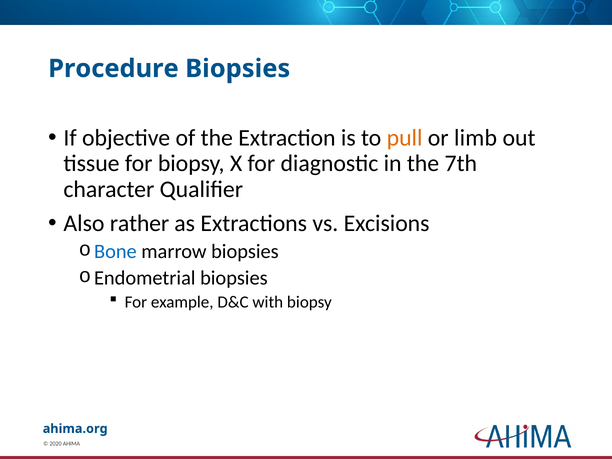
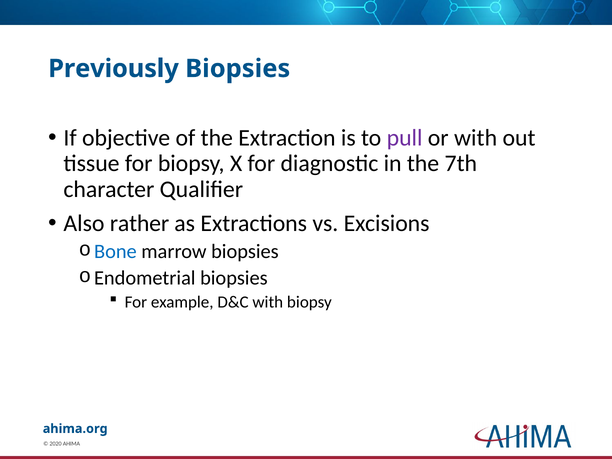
Procedure: Procedure -> Previously
pull colour: orange -> purple
or limb: limb -> with
